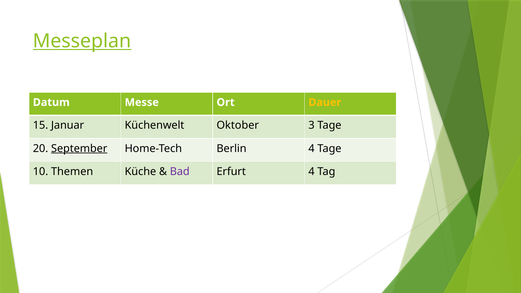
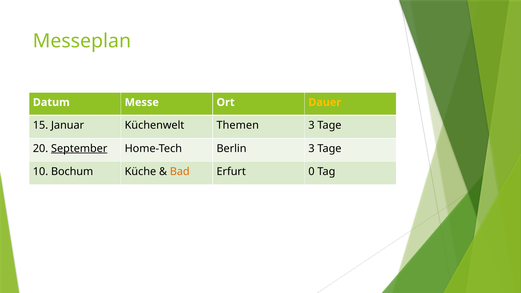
Messeplan underline: present -> none
Oktober: Oktober -> Themen
Berlin 4: 4 -> 3
Themen: Themen -> Bochum
Bad colour: purple -> orange
Erfurt 4: 4 -> 0
